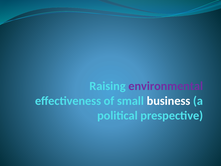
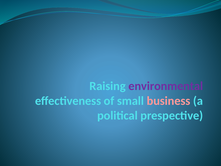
business colour: white -> pink
